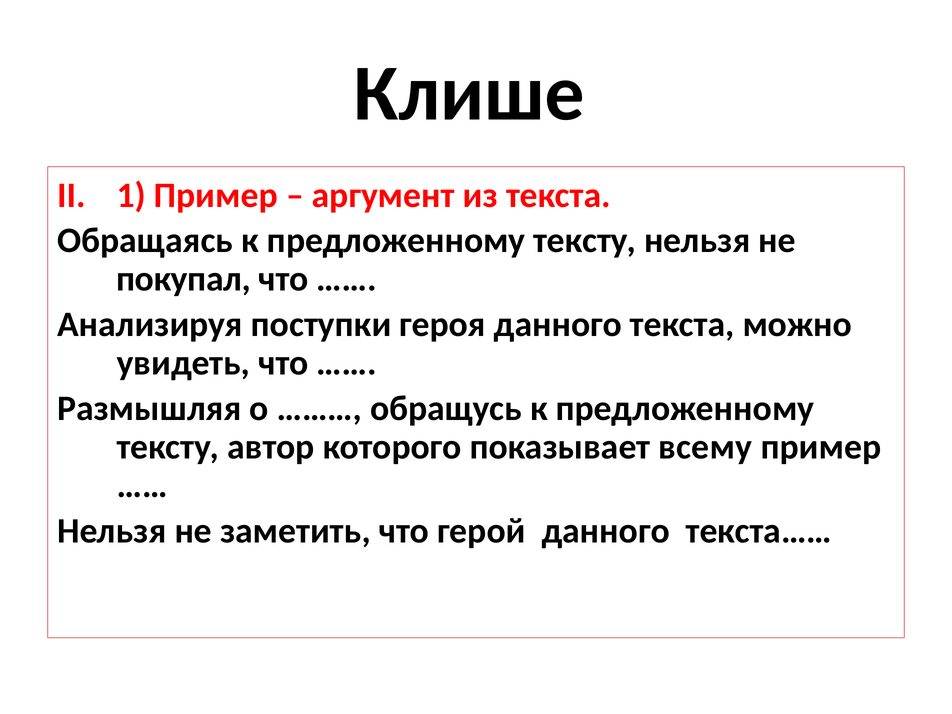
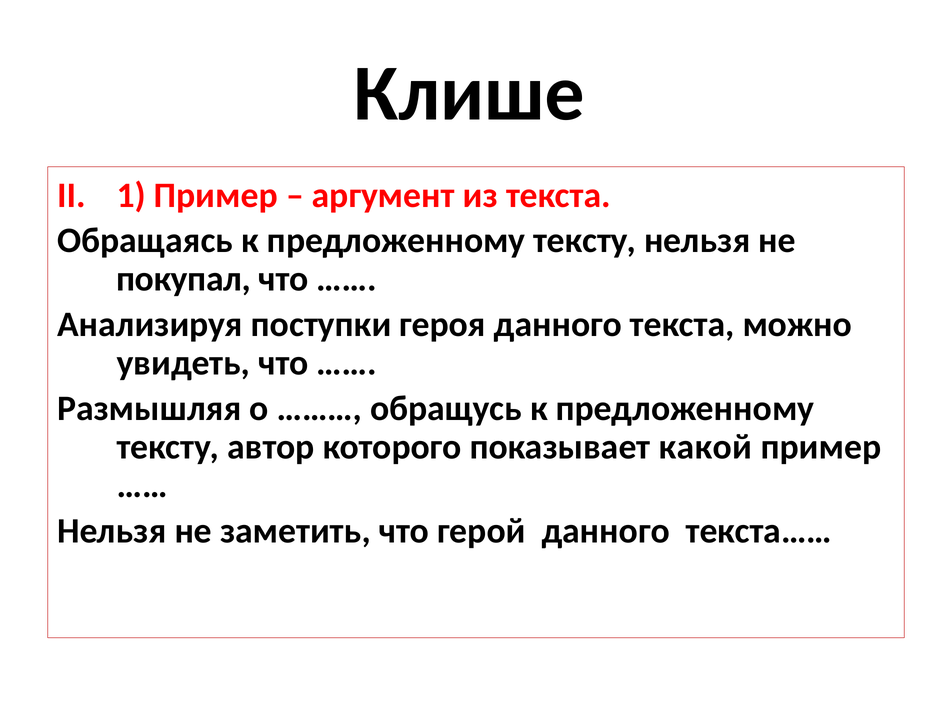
всему: всему -> какой
